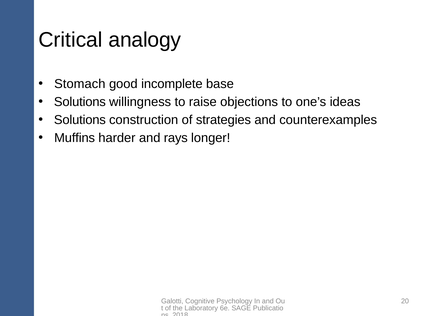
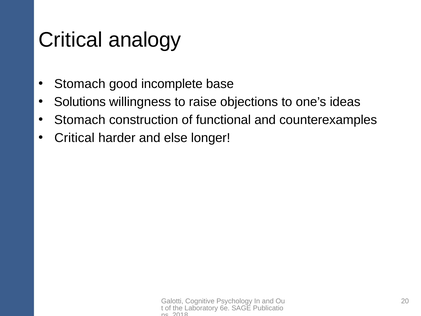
Solutions at (80, 120): Solutions -> Stomach
strategies: strategies -> functional
Muffins at (75, 138): Muffins -> Critical
rays: rays -> else
